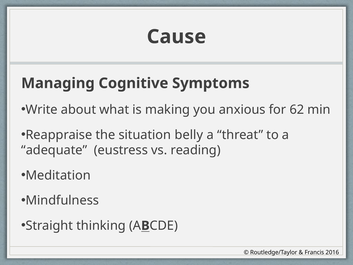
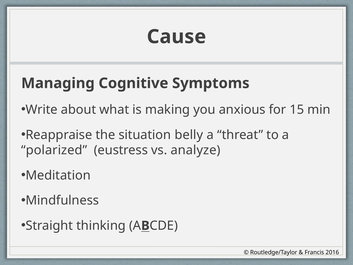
62: 62 -> 15
adequate: adequate -> polarized
reading: reading -> analyze
